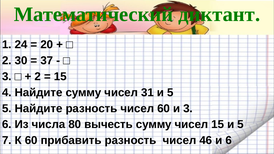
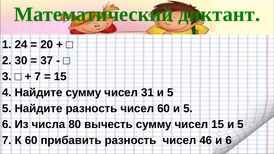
2 at (38, 77): 2 -> 7
60 и 3: 3 -> 5
